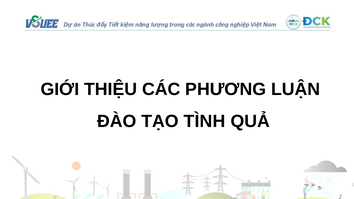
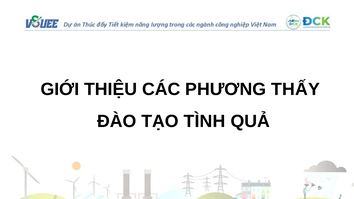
LUẬN: LUẬN -> THẤY
